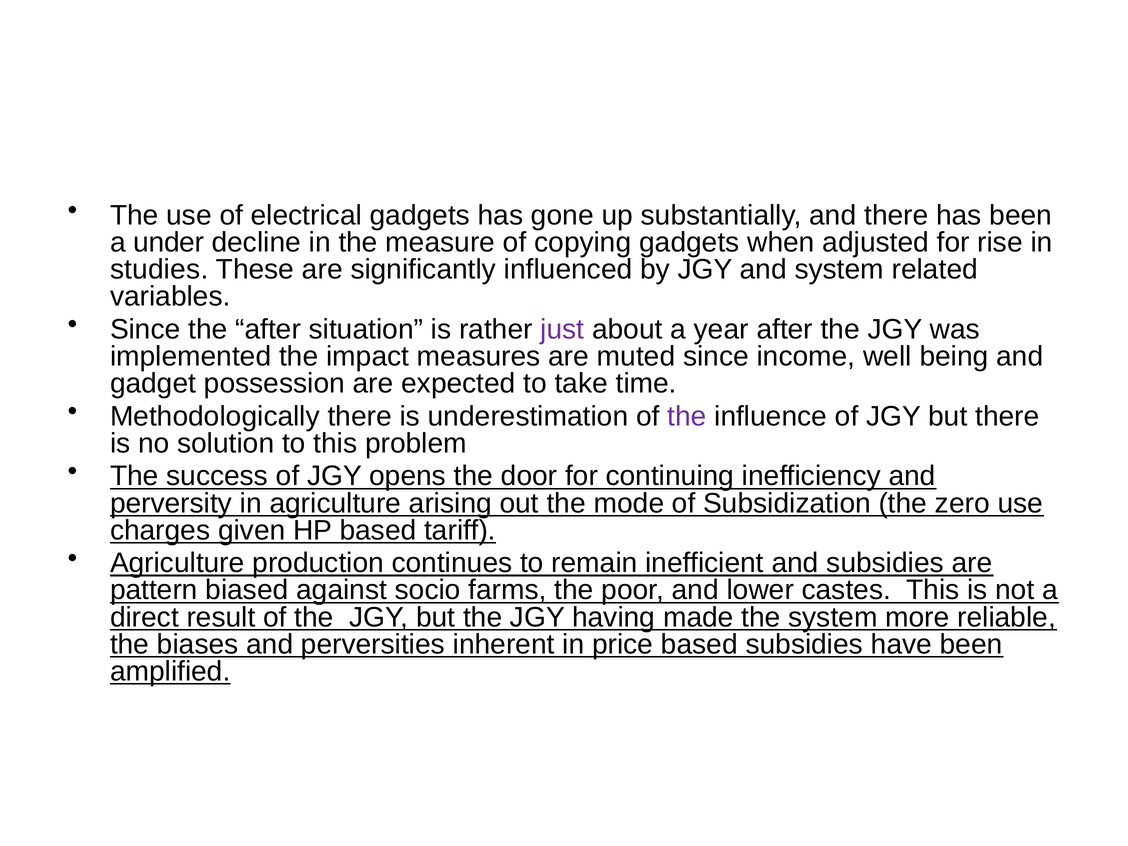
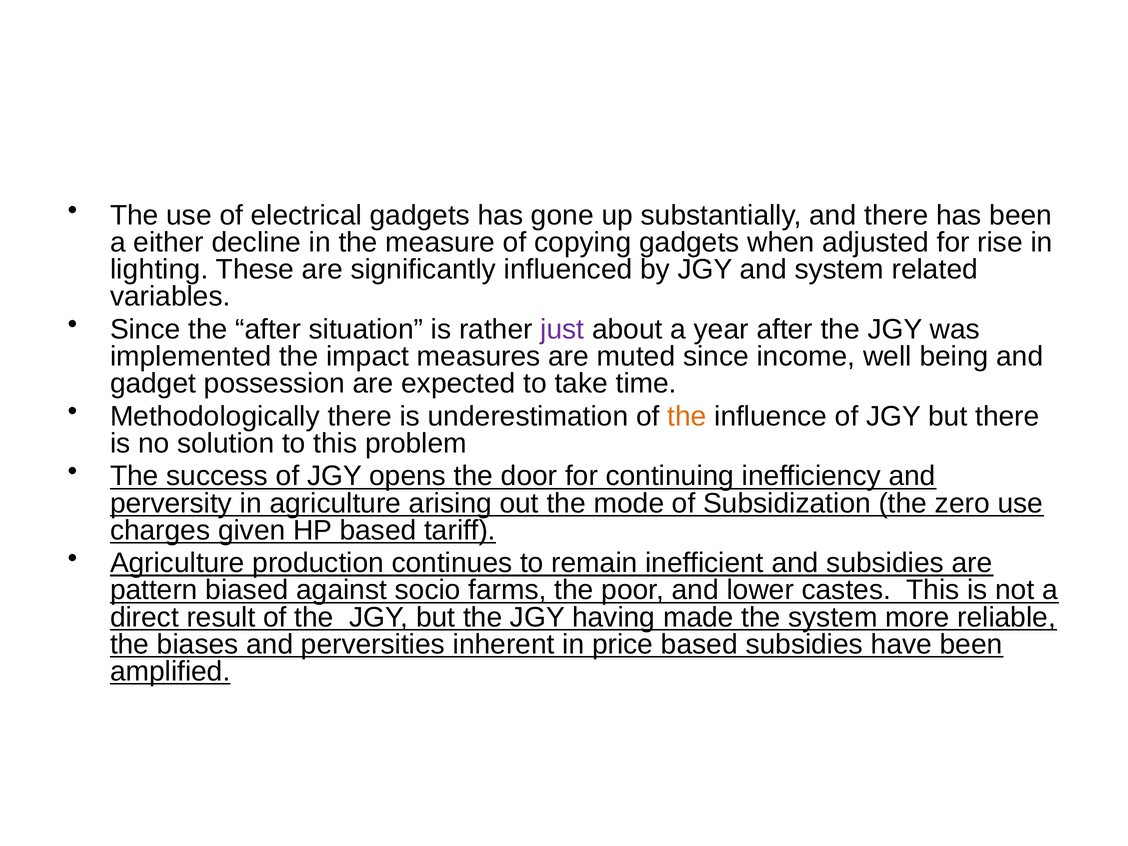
under: under -> either
studies: studies -> lighting
the at (687, 416) colour: purple -> orange
